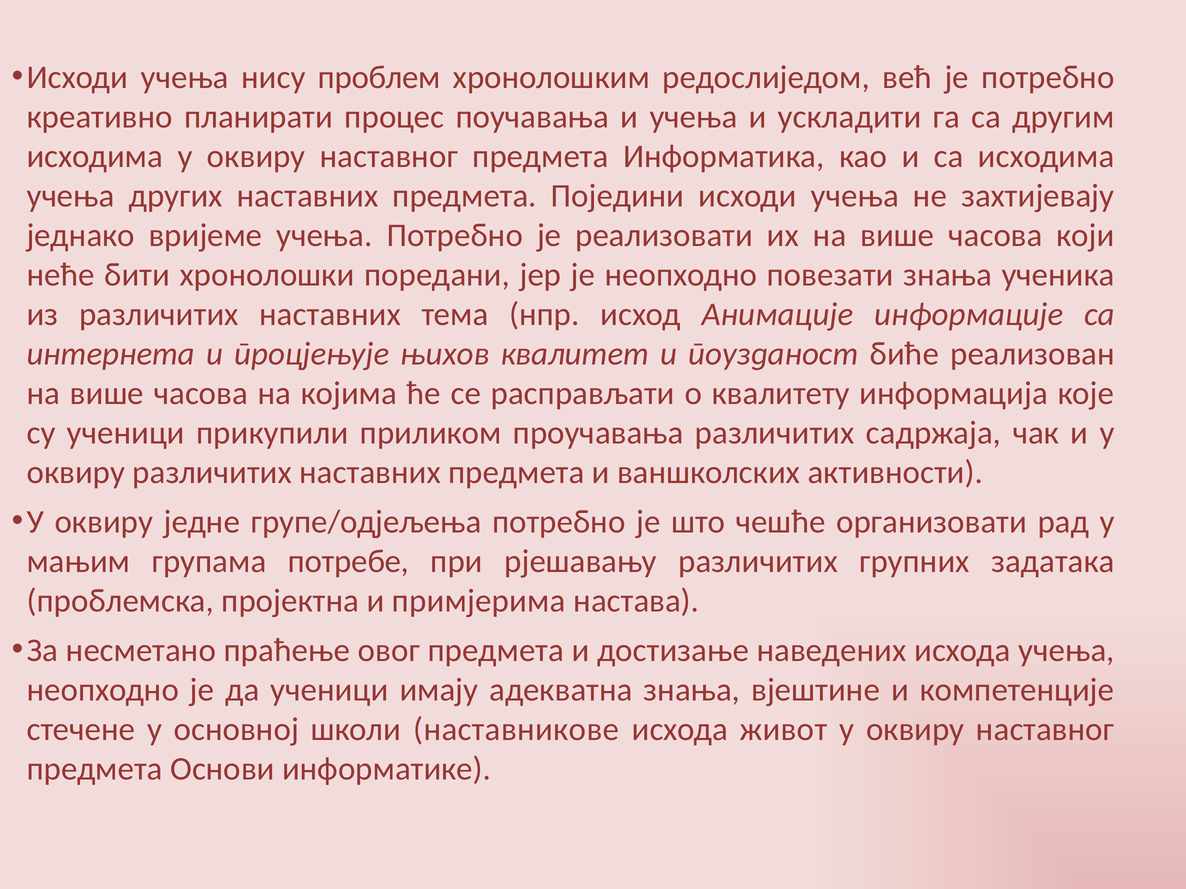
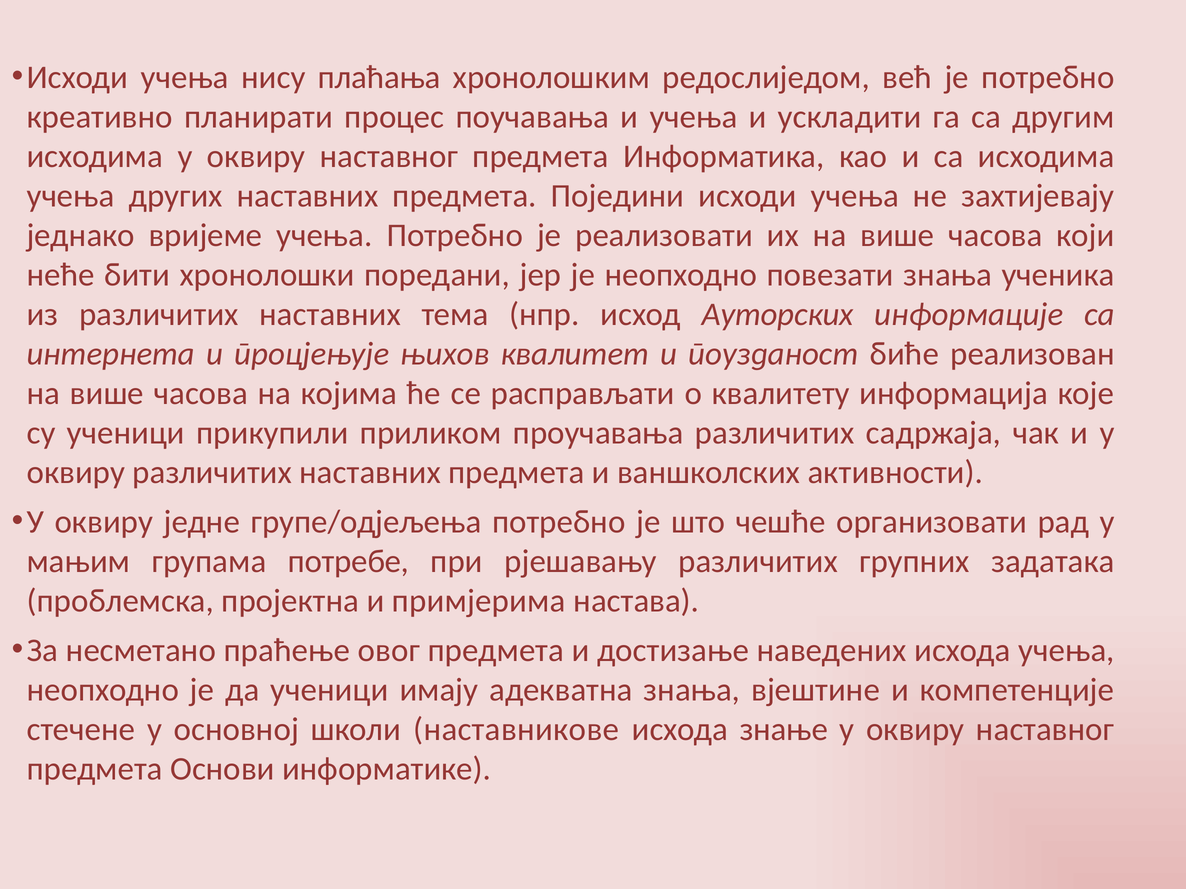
проблем: проблем -> плаћања
Анимације: Анимације -> Ауторских
живот: живот -> знање
